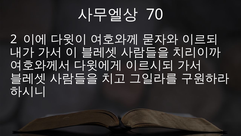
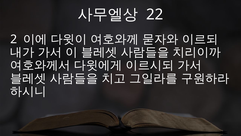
70: 70 -> 22
